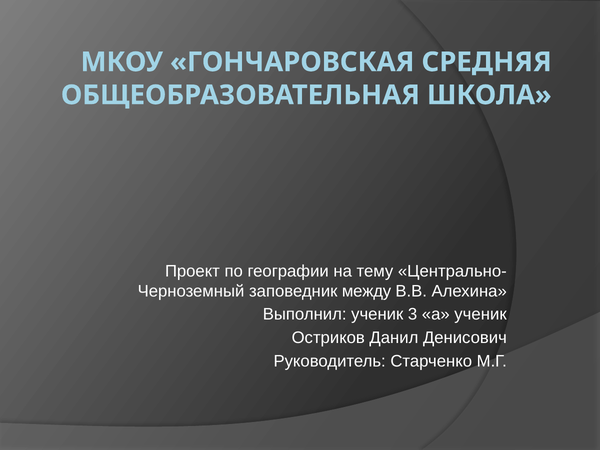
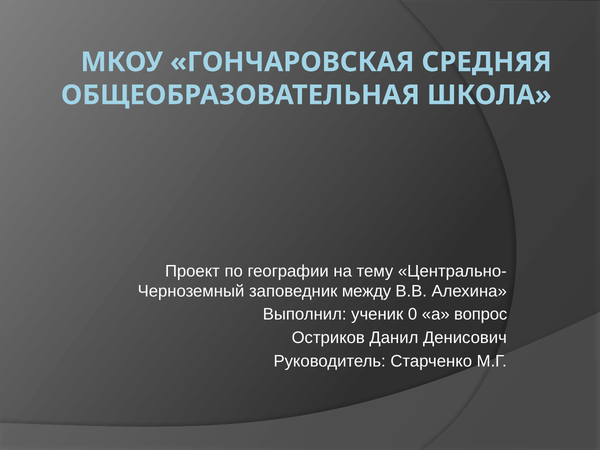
3: 3 -> 0
а ученик: ученик -> вопрос
